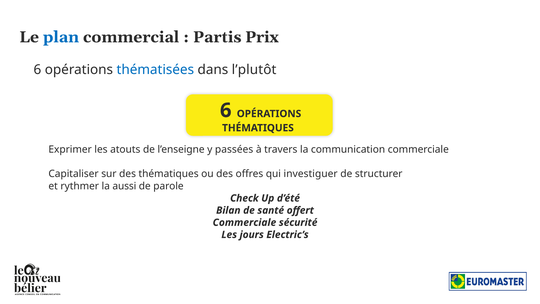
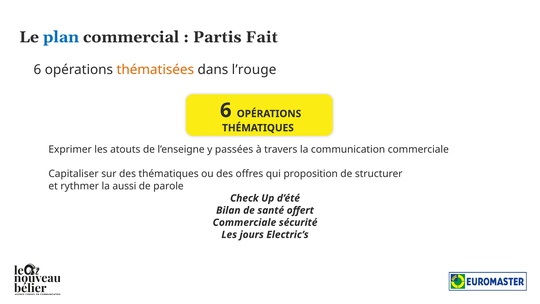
Prix: Prix -> Fait
thématisées colour: blue -> orange
l’plutôt: l’plutôt -> l’rouge
investiguer: investiguer -> proposition
